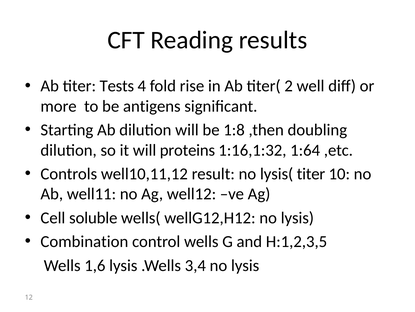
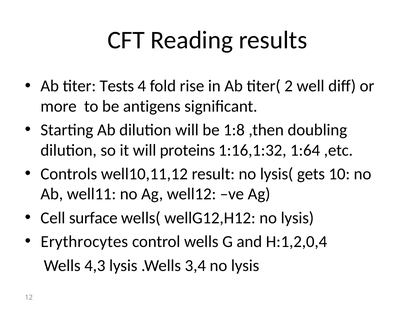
lysis( titer: titer -> gets
soluble: soluble -> surface
Combination: Combination -> Erythrocytes
H:1,2,3,5: H:1,2,3,5 -> H:1,2,0,4
1,6: 1,6 -> 4,3
